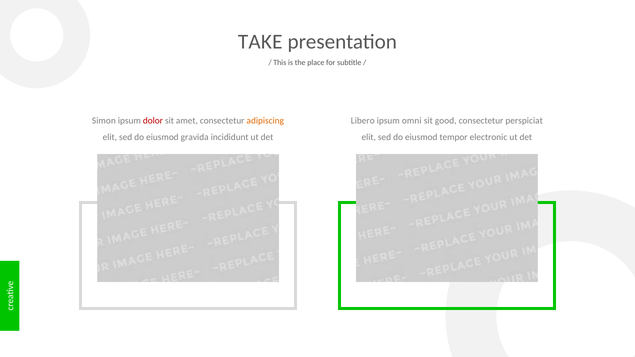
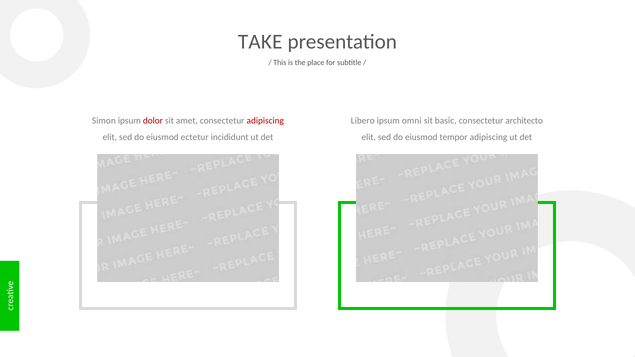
adipiscing at (265, 121) colour: orange -> red
good: good -> basic
perspiciat: perspiciat -> architecto
gravida: gravida -> ectetur
tempor electronic: electronic -> adipiscing
